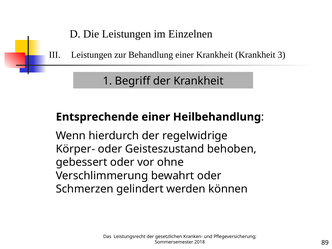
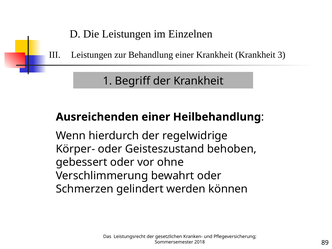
Entsprechende: Entsprechende -> Ausreichenden
